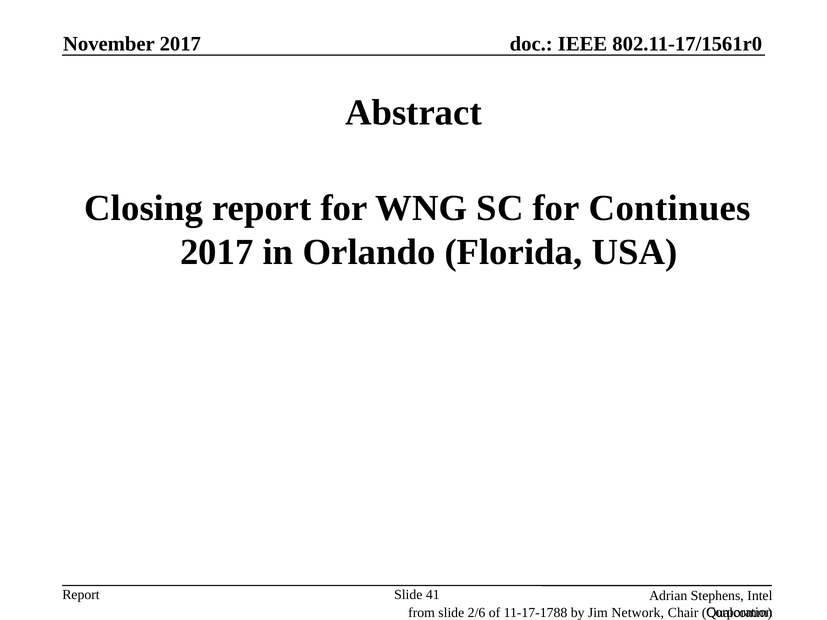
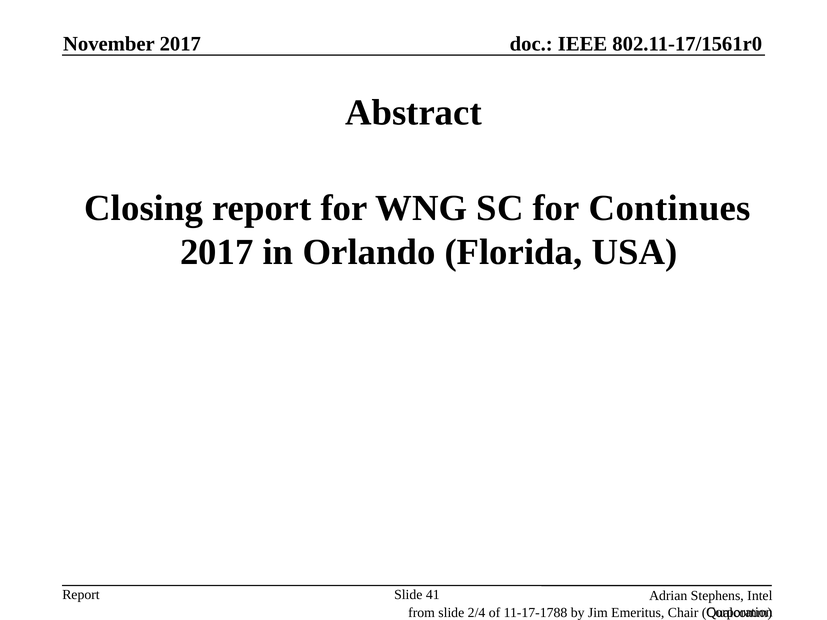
2/6: 2/6 -> 2/4
Network: Network -> Emeritus
